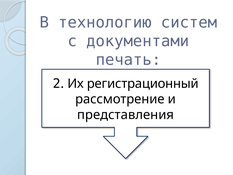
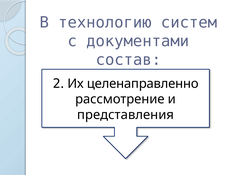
печать: печать -> состав
регистрационный: регистрационный -> целенаправленно
